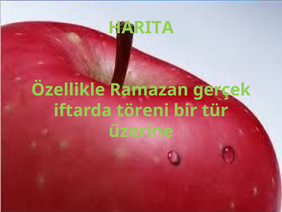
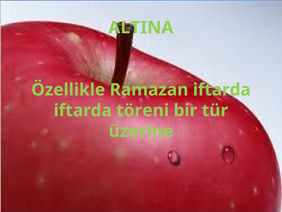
HARITA: HARITA -> ALTINA
Ramazan gerçek: gerçek -> iftarda
